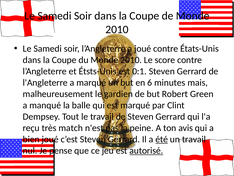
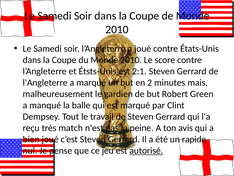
0:1: 0:1 -> 2:1
6: 6 -> 2
été underline: present -> none
un travail: travail -> rapide
